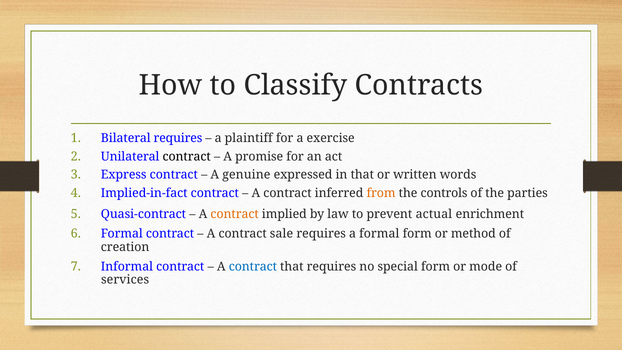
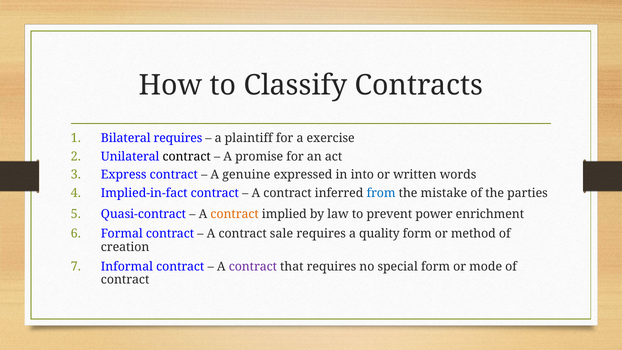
in that: that -> into
from colour: orange -> blue
controls: controls -> mistake
actual: actual -> power
a formal: formal -> quality
contract at (253, 266) colour: blue -> purple
services at (125, 280): services -> contract
